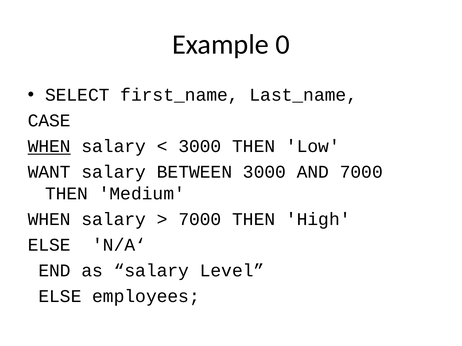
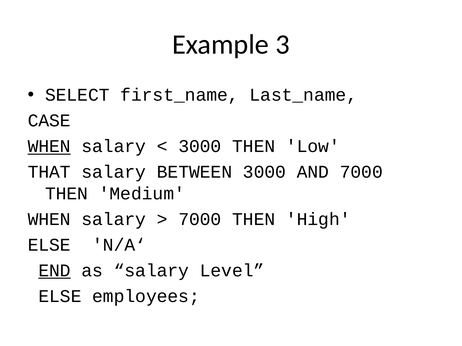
0: 0 -> 3
WANT: WANT -> THAT
END underline: none -> present
